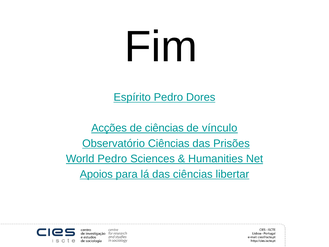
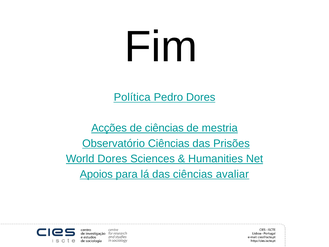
Espírito: Espírito -> Política
vínculo: vínculo -> mestria
World Pedro: Pedro -> Dores
libertar: libertar -> avaliar
